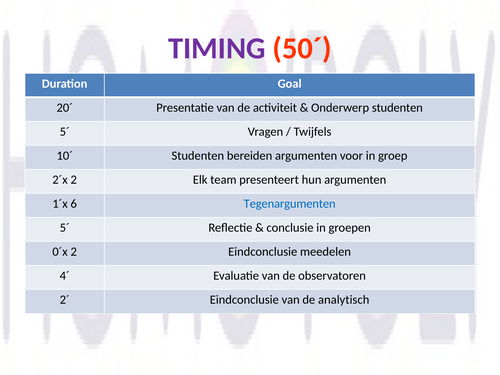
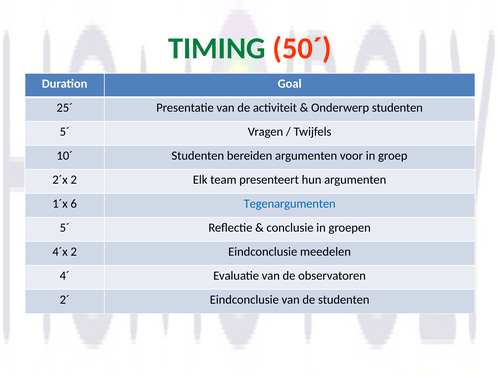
TIMING colour: purple -> green
20´: 20´ -> 25´
0´x: 0´x -> 4´x
de analytisch: analytisch -> studenten
